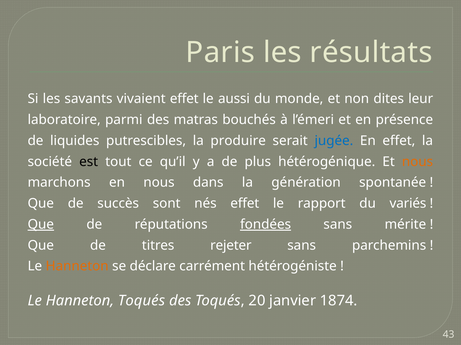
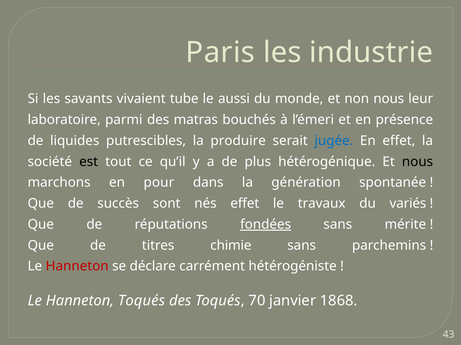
résultats: résultats -> industrie
vivaient effet: effet -> tube
non dites: dites -> nous
nous at (418, 162) colour: orange -> black
en nous: nous -> pour
rapport: rapport -> travaux
Que at (41, 225) underline: present -> none
rejeter: rejeter -> chimie
Hanneton at (77, 267) colour: orange -> red
20: 20 -> 70
1874: 1874 -> 1868
